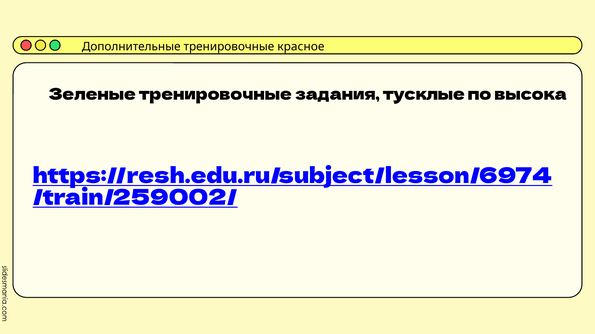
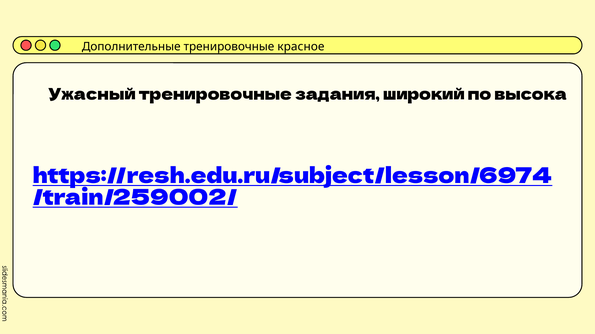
Зеленые: Зеленые -> Ужасный
тусклые: тусклые -> широкий
